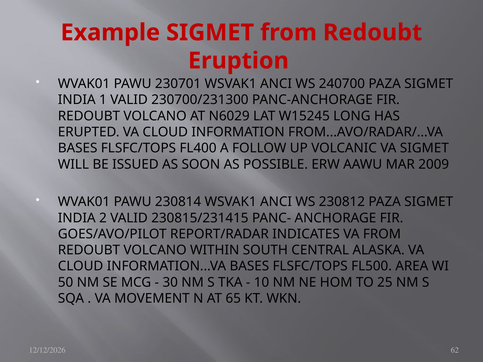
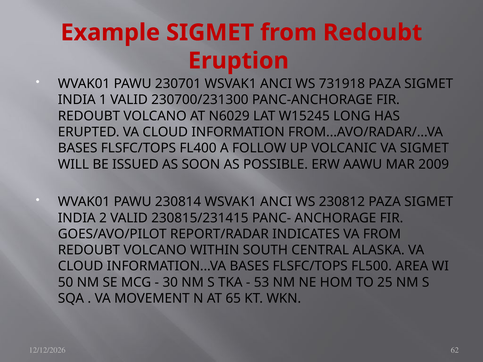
240700: 240700 -> 731918
10: 10 -> 53
